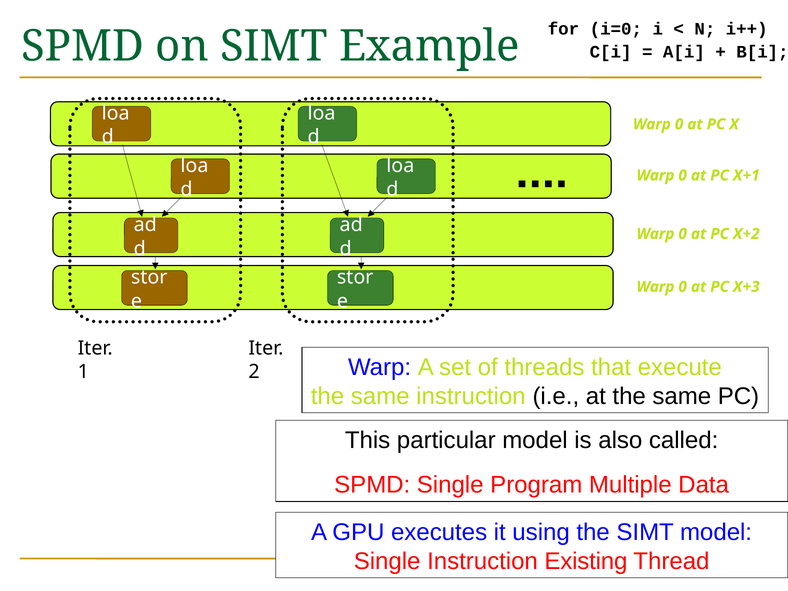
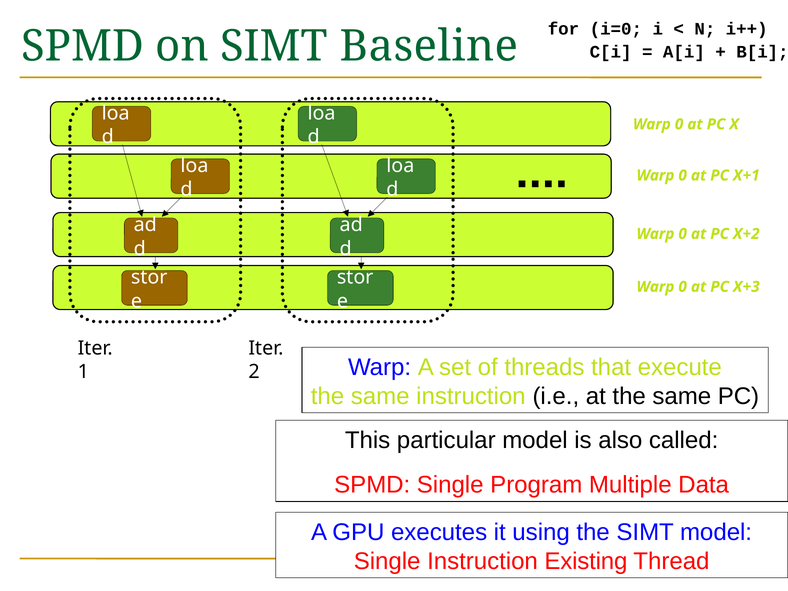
Example: Example -> Baseline
